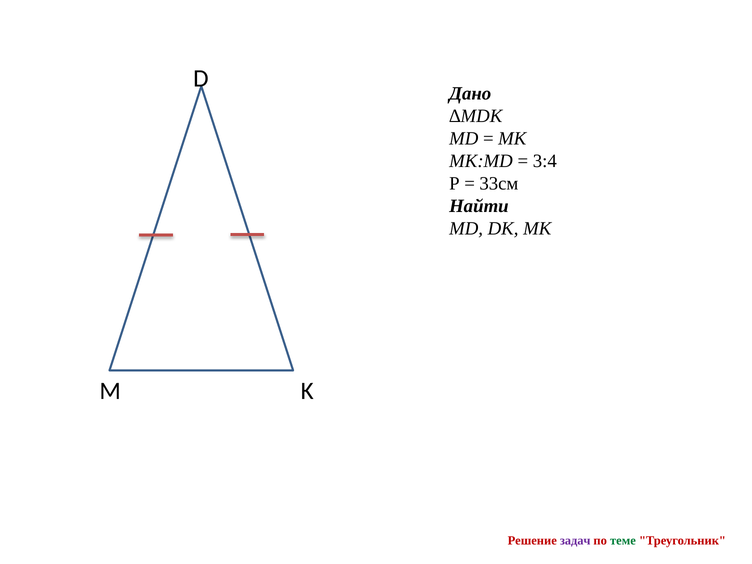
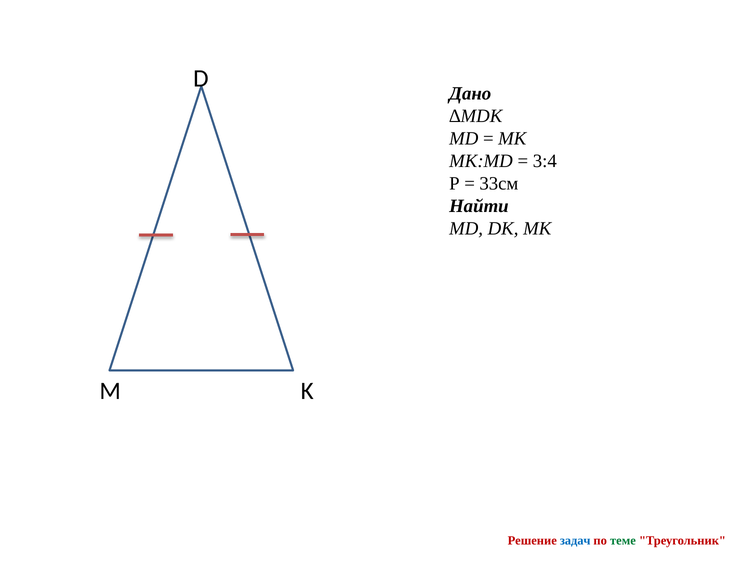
задач colour: purple -> blue
